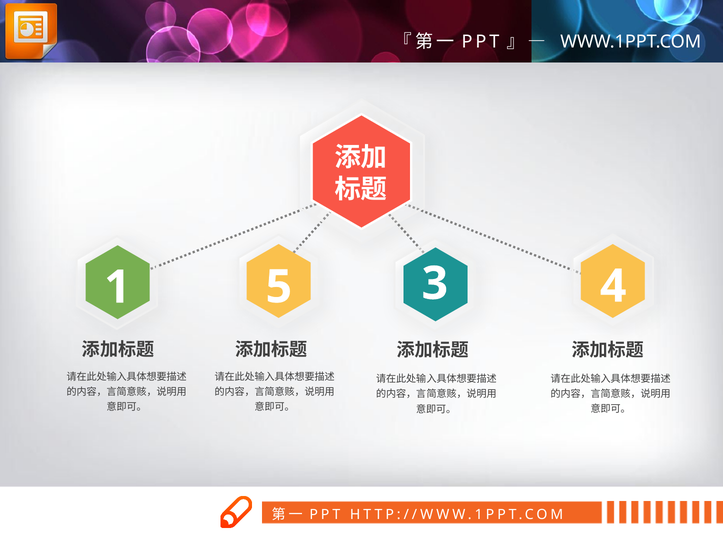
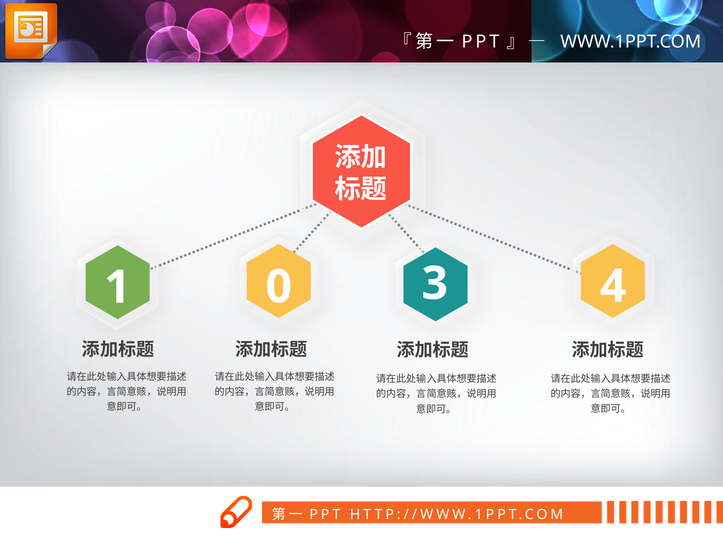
5: 5 -> 0
